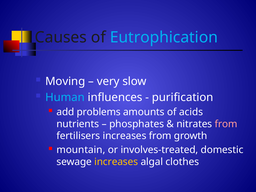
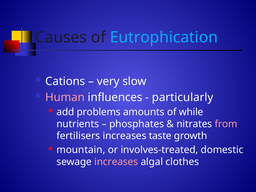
Moving: Moving -> Cations
Human colour: light blue -> pink
purification: purification -> particularly
acids: acids -> while
increases from: from -> taste
increases at (116, 162) colour: yellow -> pink
